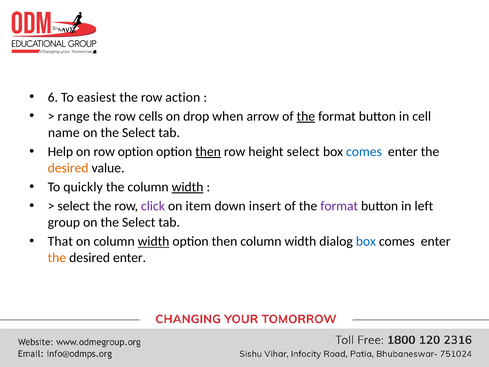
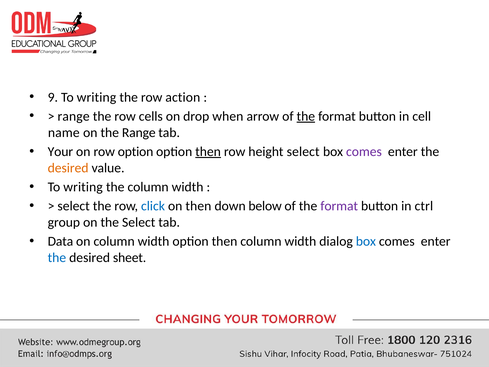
6: 6 -> 9
easiest at (96, 97): easiest -> writing
Select at (139, 133): Select -> Range
Help: Help -> Your
comes at (364, 152) colour: blue -> purple
quickly at (83, 187): quickly -> writing
width at (188, 187) underline: present -> none
click colour: purple -> blue
on item: item -> then
insert: insert -> below
left: left -> ctrl
That: That -> Data
width at (154, 241) underline: present -> none
the at (57, 258) colour: orange -> blue
desired enter: enter -> sheet
